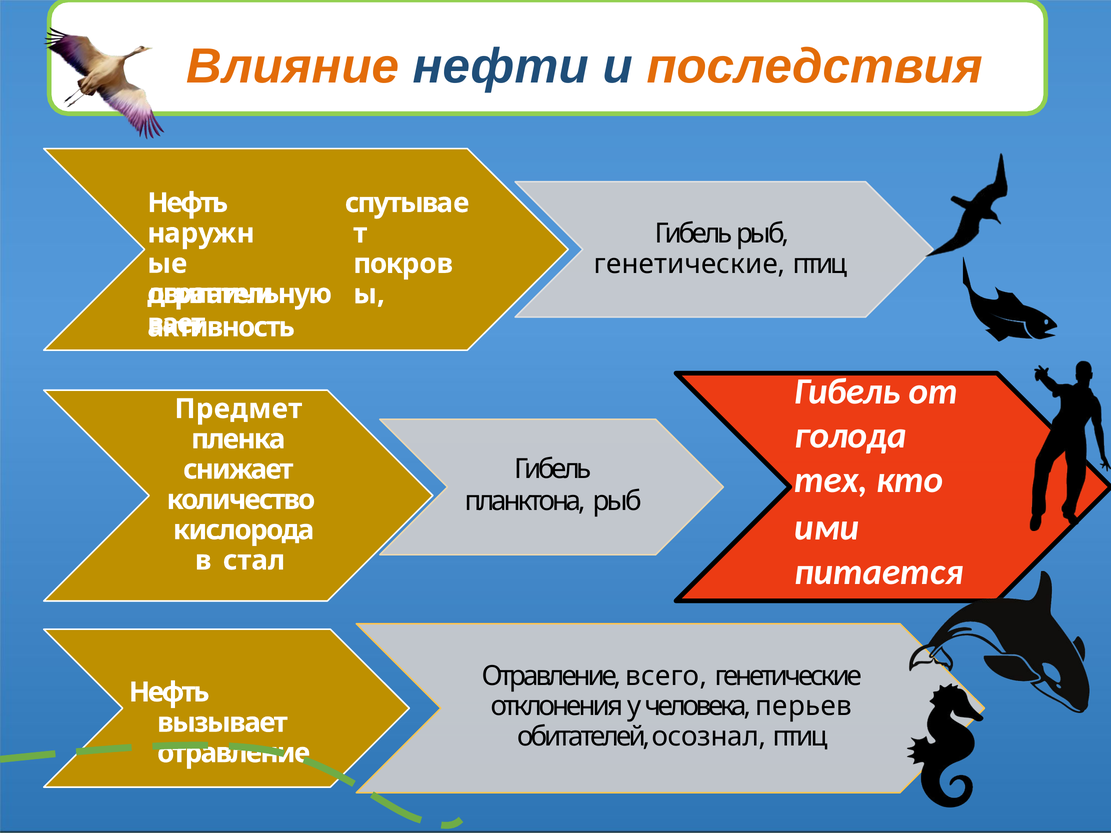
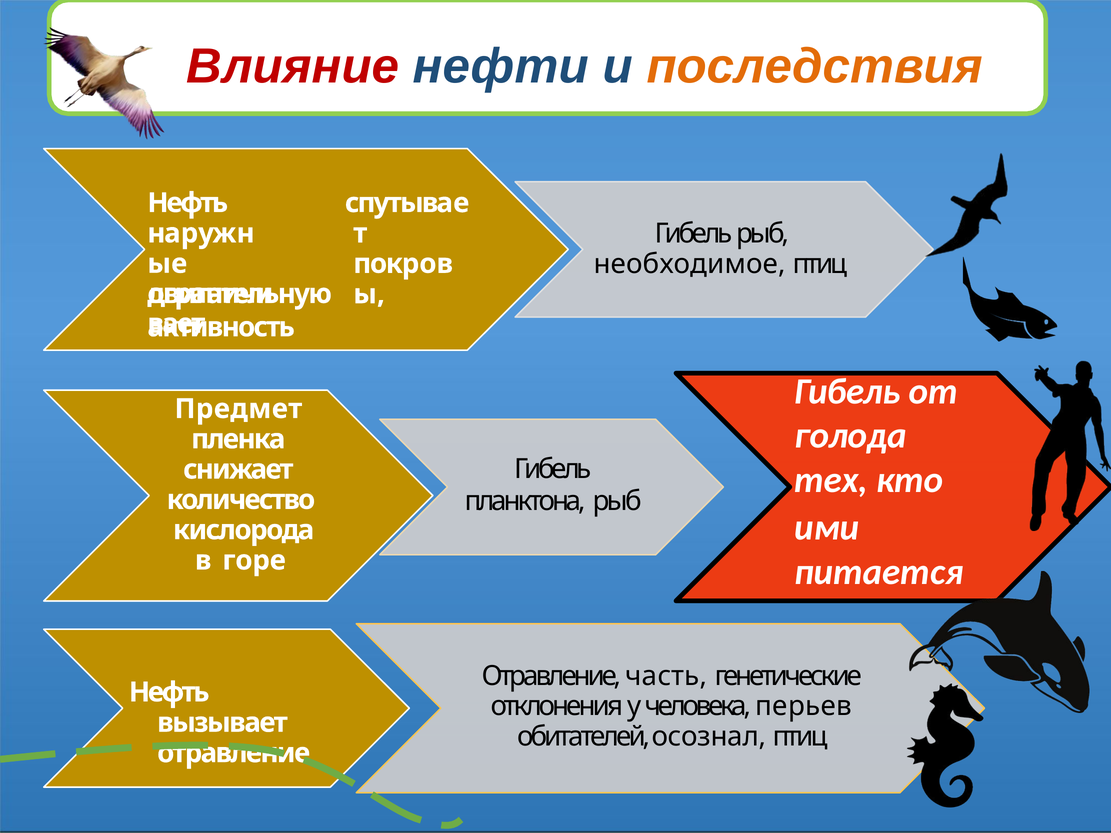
Влияние colour: orange -> red
генетические at (690, 264): генетические -> необходимое
стал: стал -> горе
всего: всего -> часть
